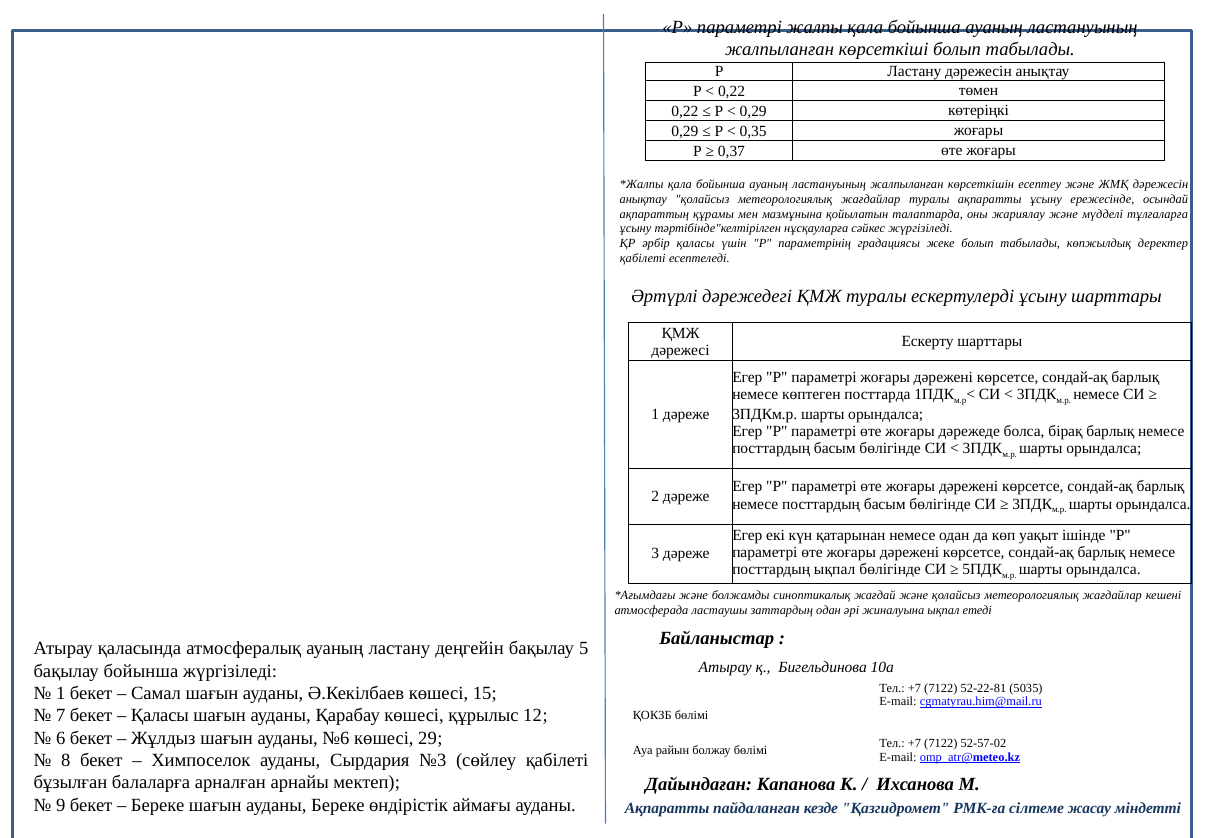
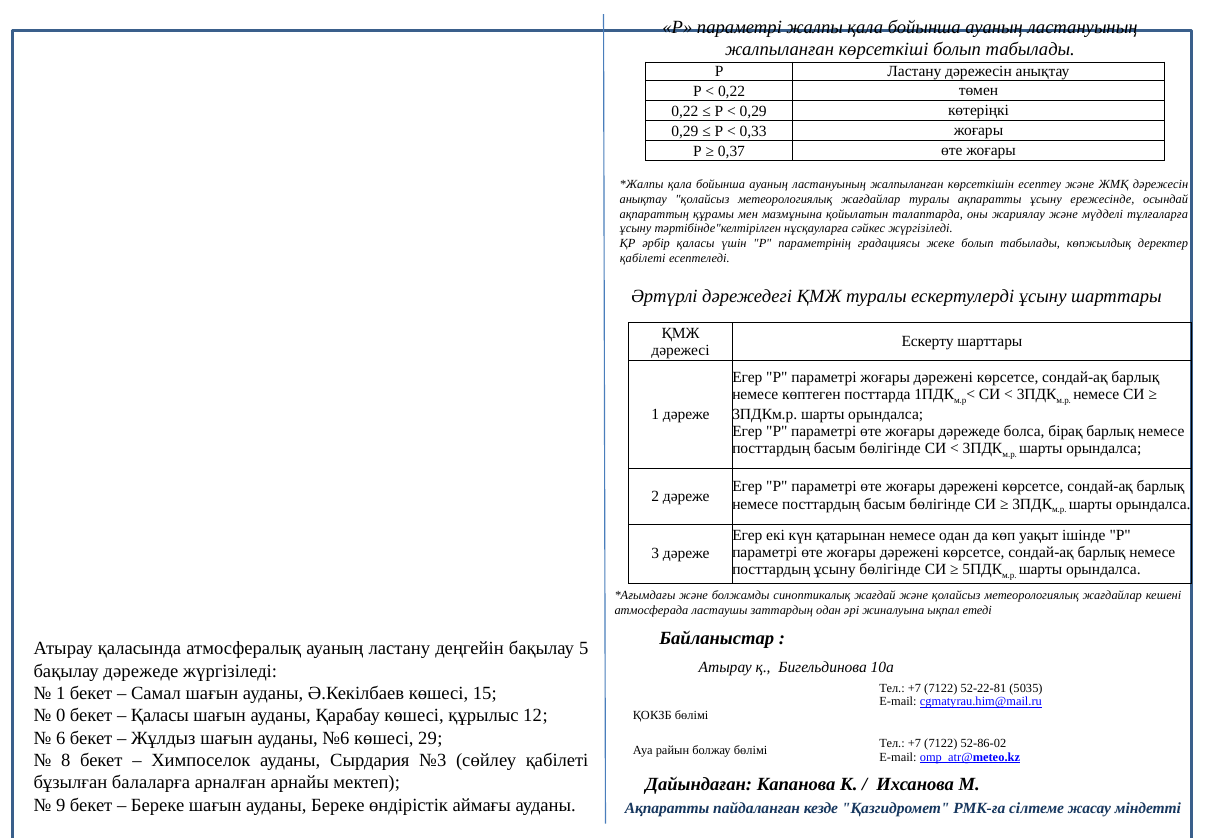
0,35: 0,35 -> 0,33
посттардың ықпал: ықпал -> ұсыну
бақылау бойынша: бойынша -> дәрежеде
7: 7 -> 0
52-57-02: 52-57-02 -> 52-86-02
